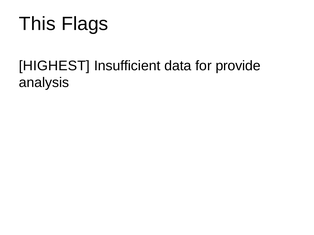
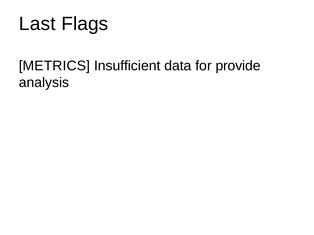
This: This -> Last
HIGHEST: HIGHEST -> METRICS
